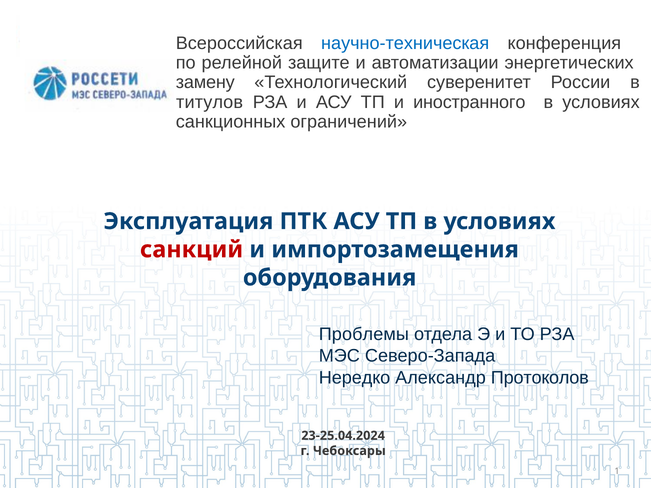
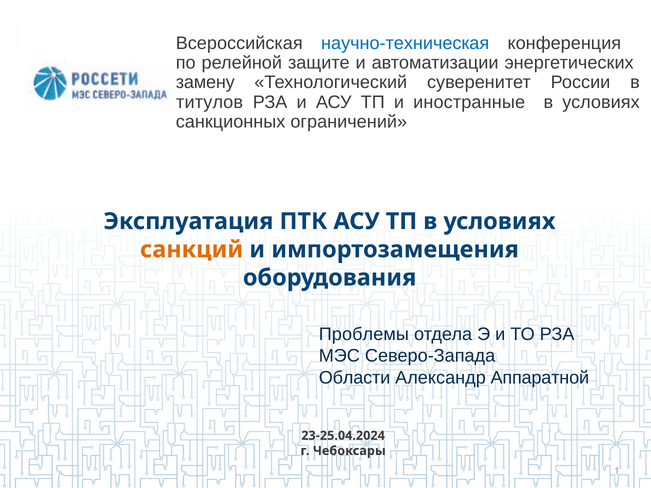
иностранного: иностранного -> иностранные
санкций colour: red -> orange
Нередко: Нередко -> Области
Протоколов: Протоколов -> Аппаратной
